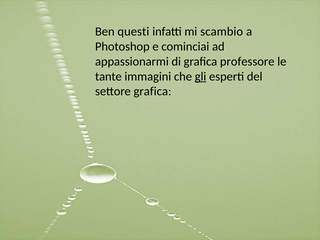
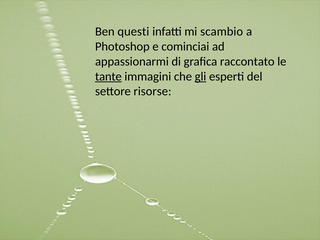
professore: professore -> raccontato
tante underline: none -> present
settore grafica: grafica -> risorse
